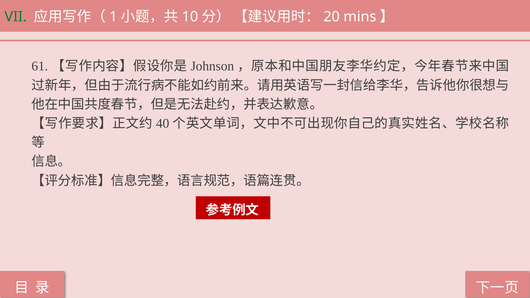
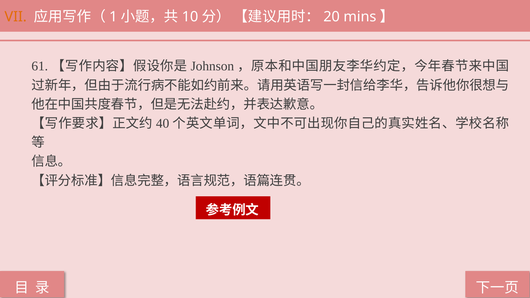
VII colour: green -> orange
